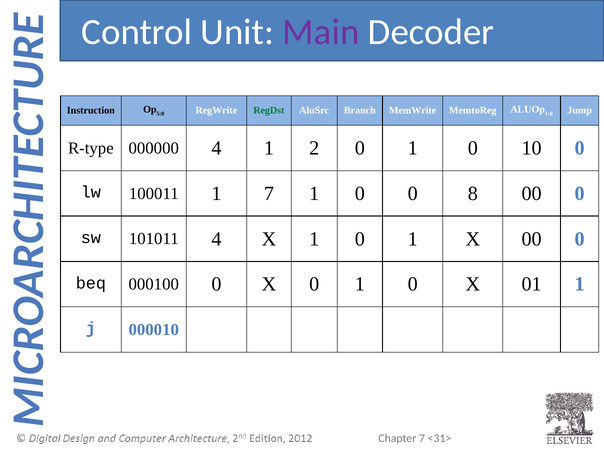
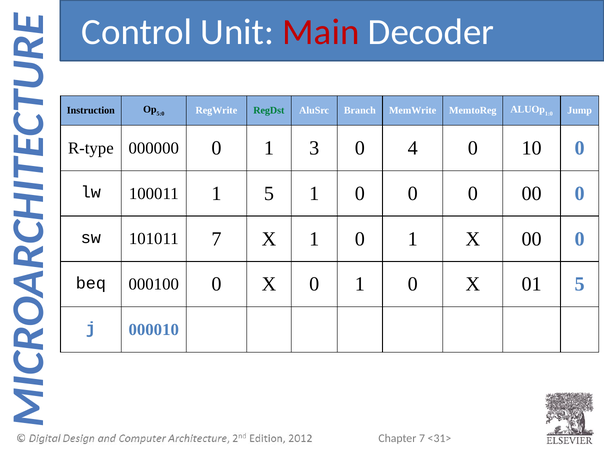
Main colour: purple -> red
000000 4: 4 -> 0
2: 2 -> 3
1 at (413, 148): 1 -> 4
1 7: 7 -> 5
0 0 8: 8 -> 0
101011 4: 4 -> 7
01 1: 1 -> 5
